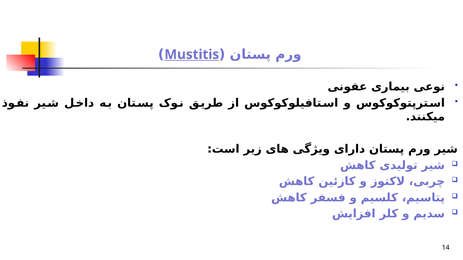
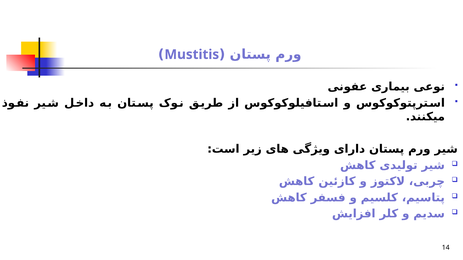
Mustitis underline: present -> none
